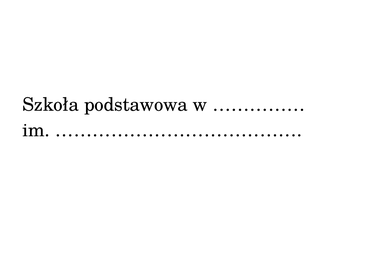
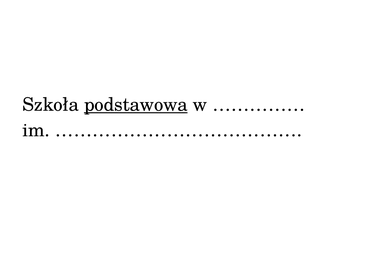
podstawowa underline: none -> present
